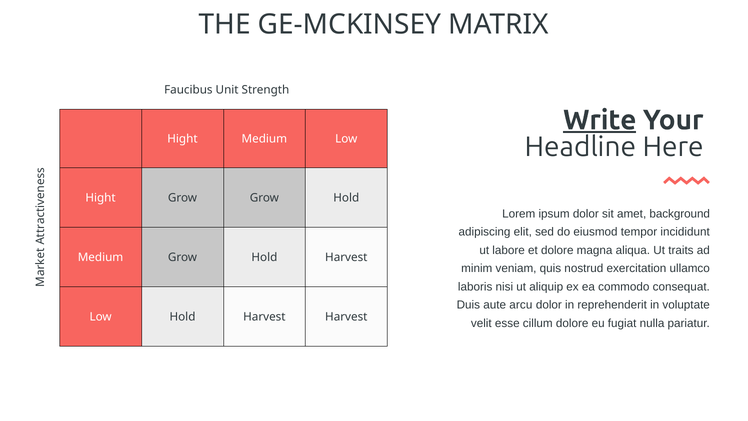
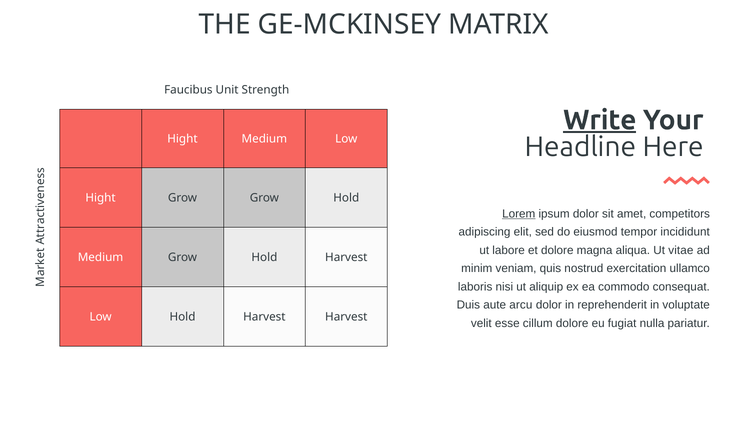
Lorem underline: none -> present
background: background -> competitors
traits: traits -> vitae
